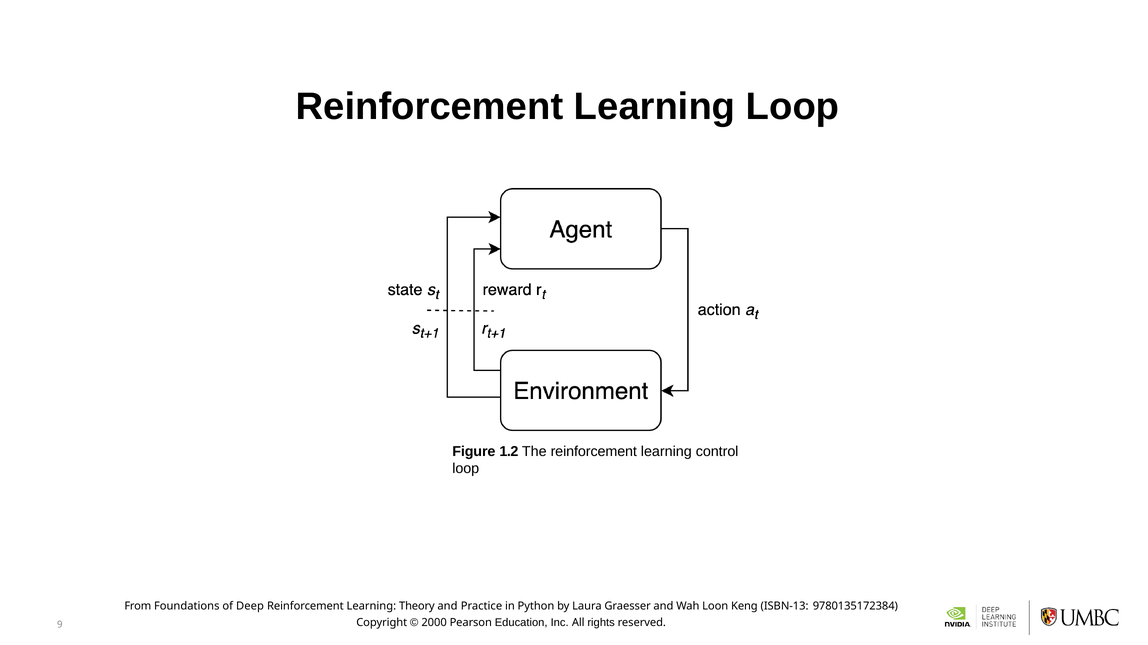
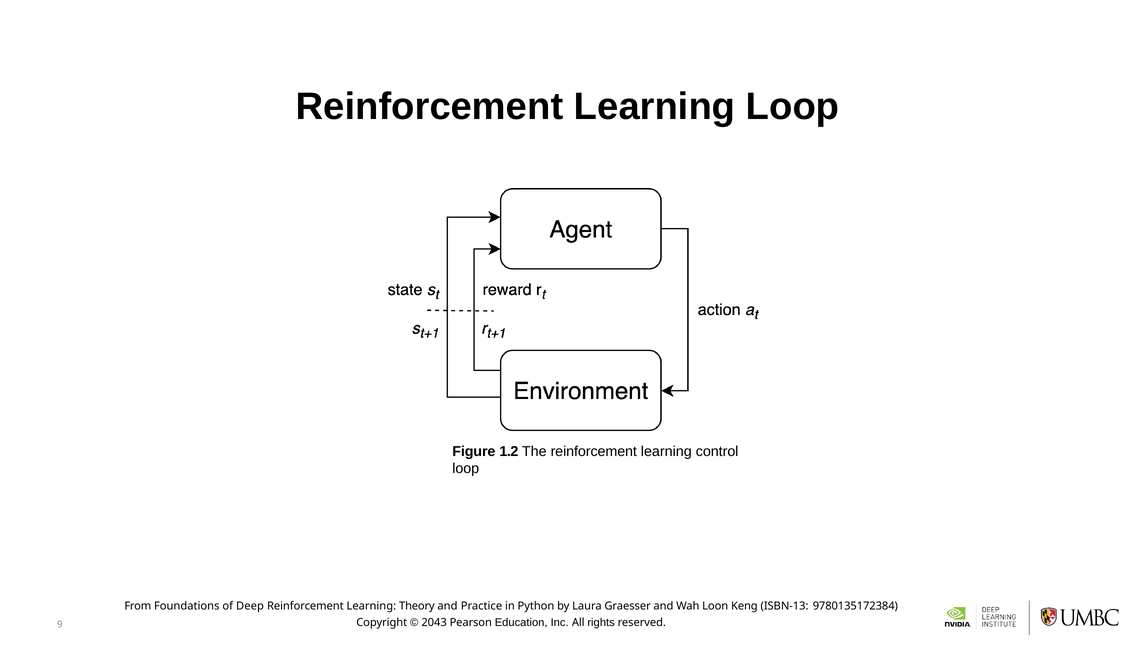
2000: 2000 -> 2043
